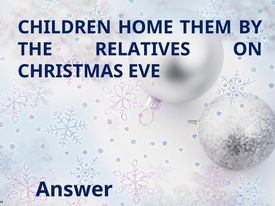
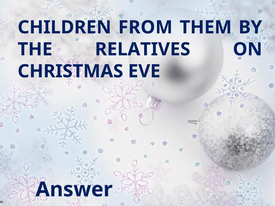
HOME: HOME -> FROM
